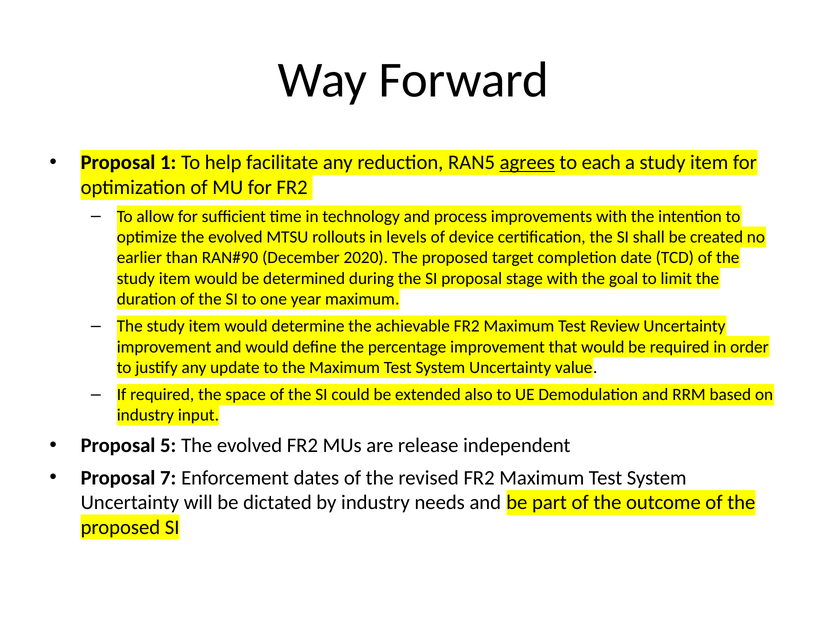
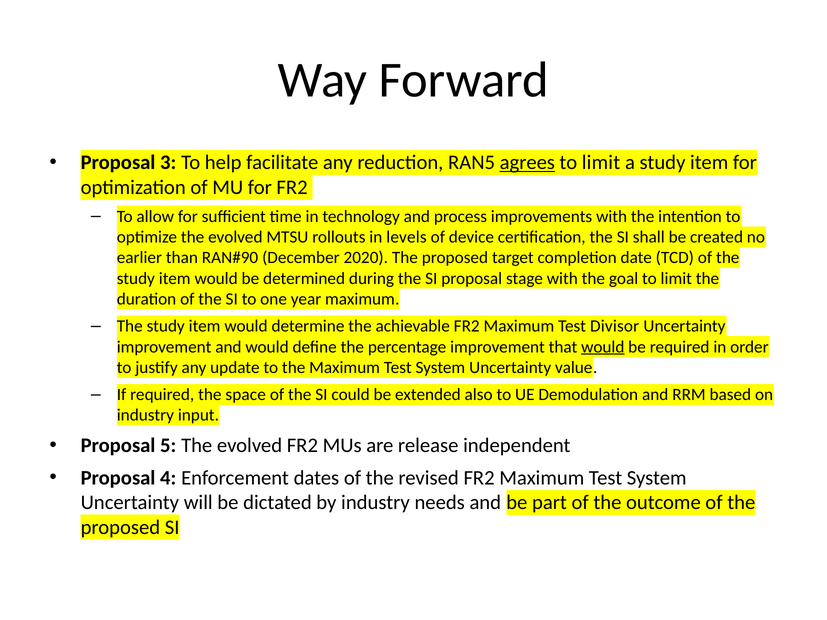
1: 1 -> 3
each at (601, 163): each -> limit
Review: Review -> Divisor
would at (603, 347) underline: none -> present
7: 7 -> 4
